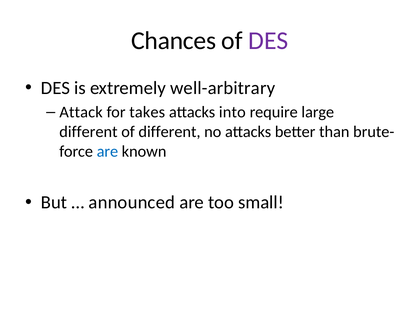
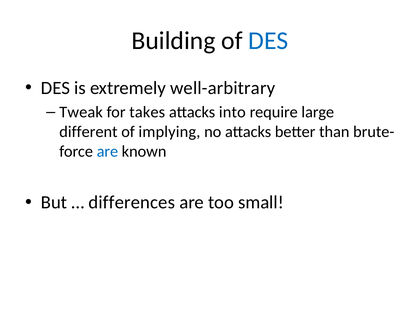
Chances: Chances -> Building
DES at (268, 41) colour: purple -> blue
Attack: Attack -> Tweak
of different: different -> implying
announced: announced -> differences
